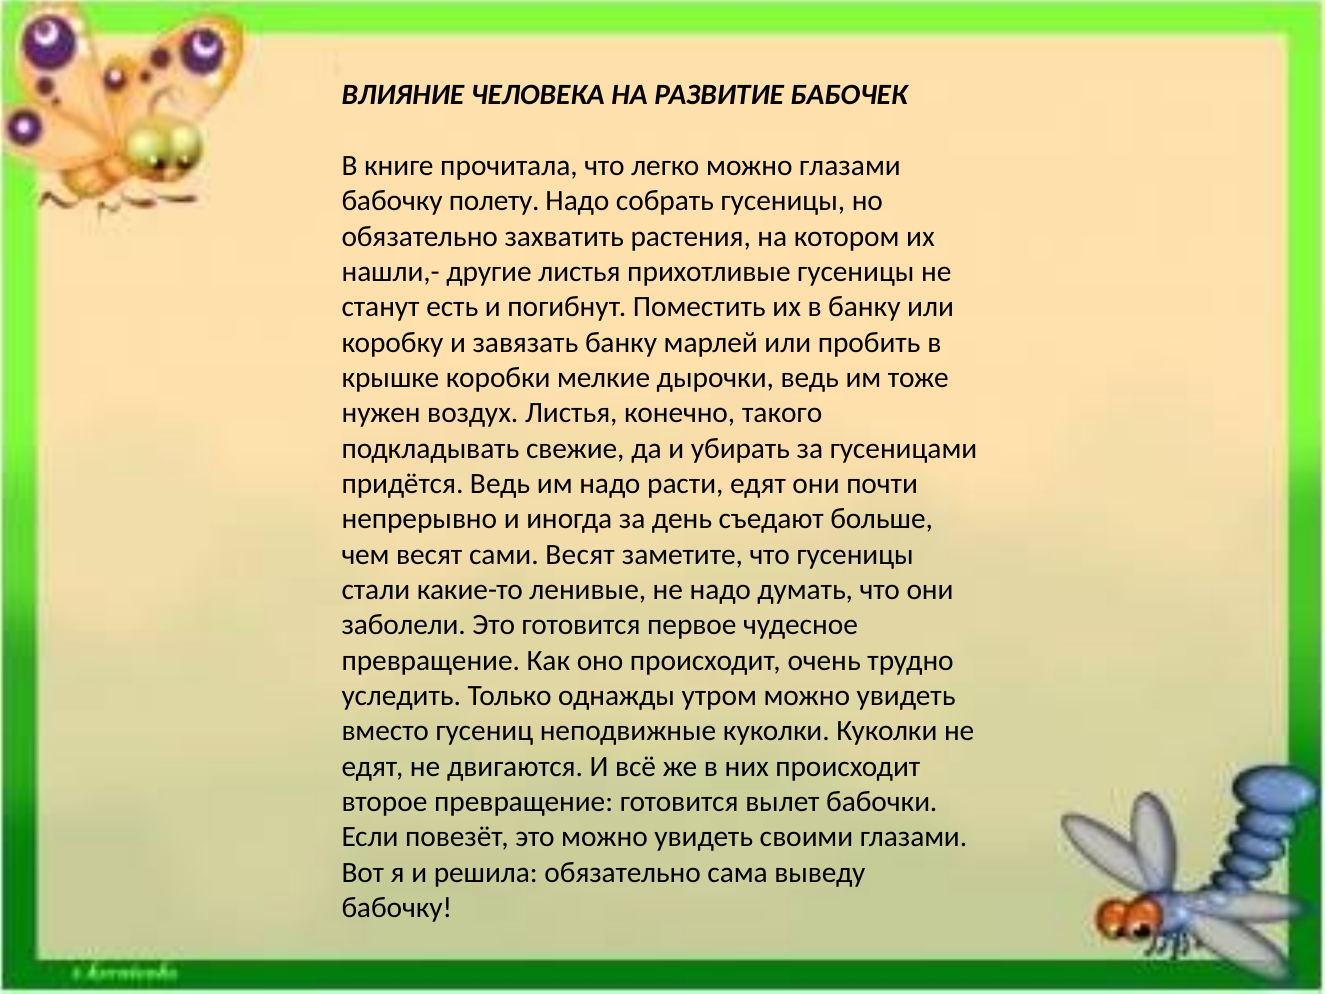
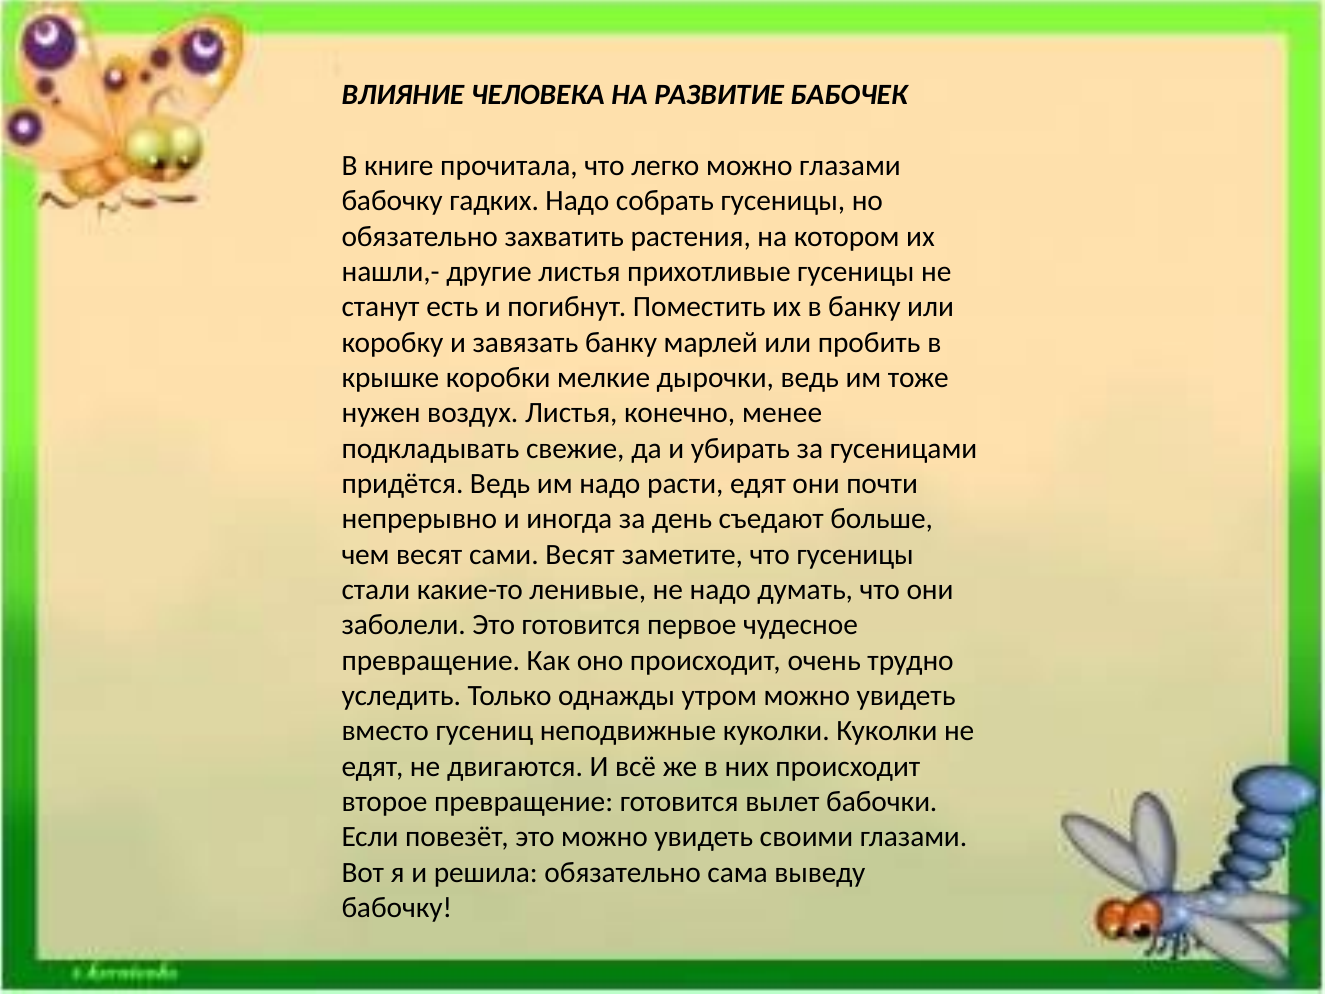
полету: полету -> гадких
такого: такого -> менее
